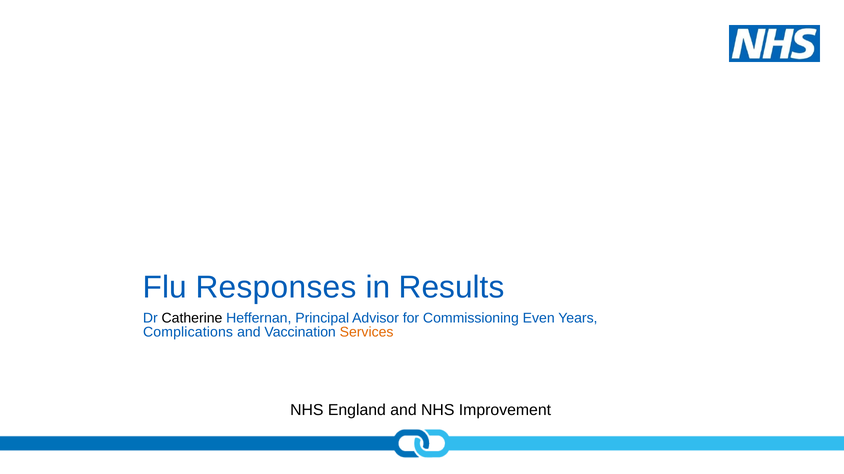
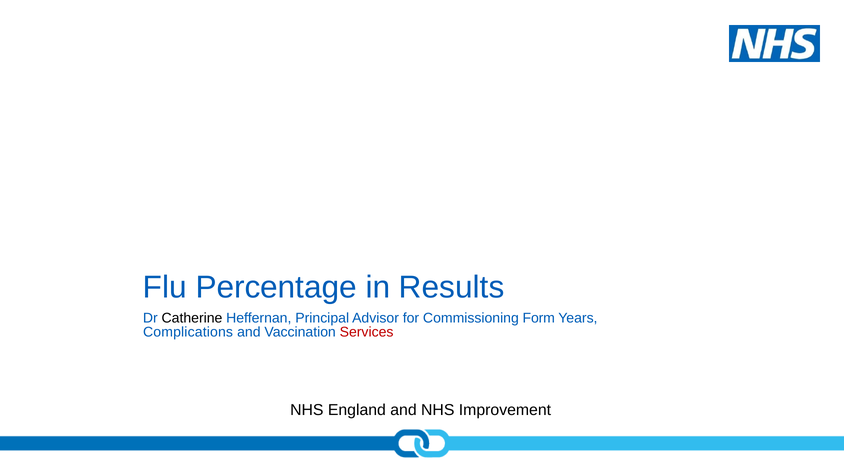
Responses: Responses -> Percentage
Even: Even -> Form
Services colour: orange -> red
